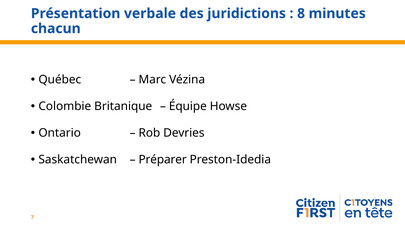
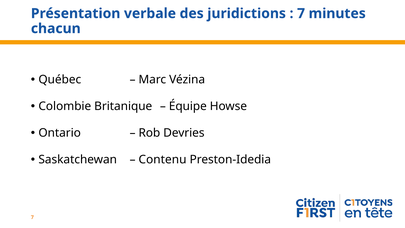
8 at (301, 13): 8 -> 7
Préparer: Préparer -> Contenu
